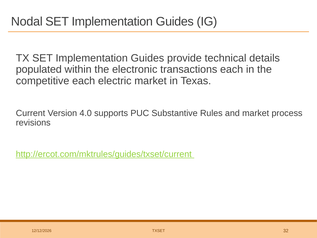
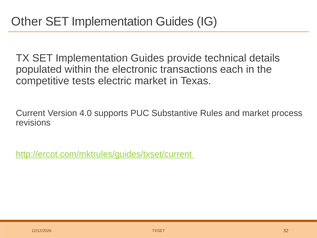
Nodal: Nodal -> Other
competitive each: each -> tests
